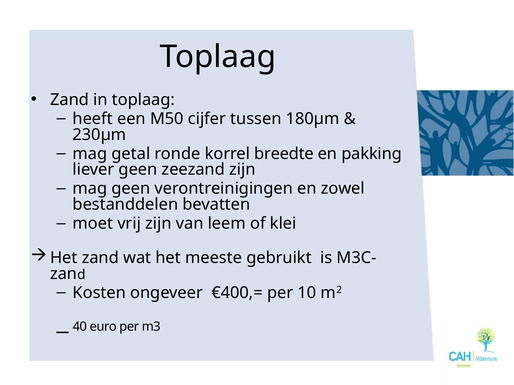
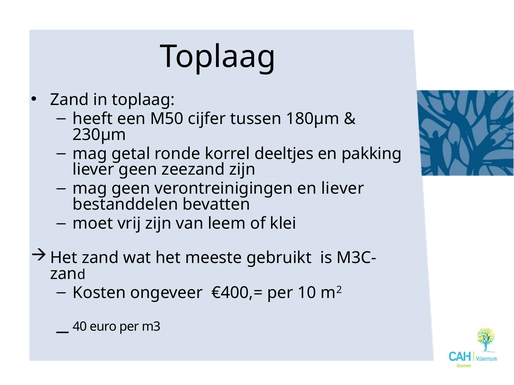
breedte: breedte -> deeltjes
en zowel: zowel -> liever
